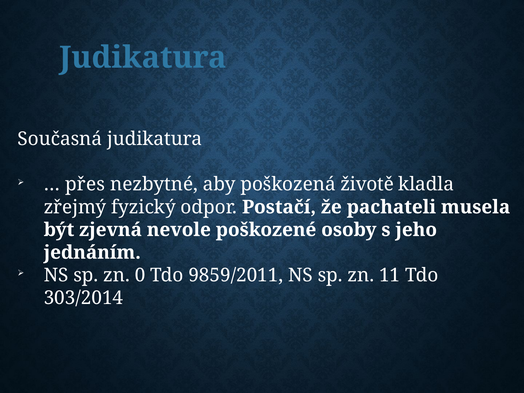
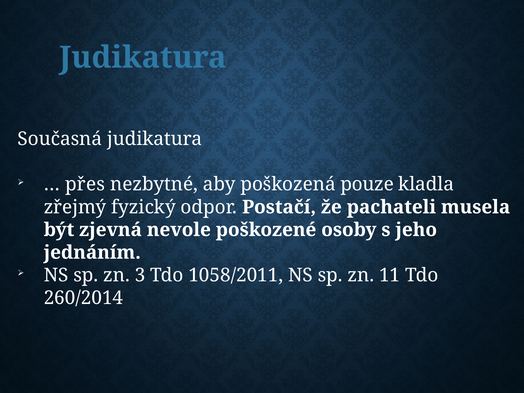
životě: životě -> pouze
0: 0 -> 3
9859/2011: 9859/2011 -> 1058/2011
303/2014: 303/2014 -> 260/2014
